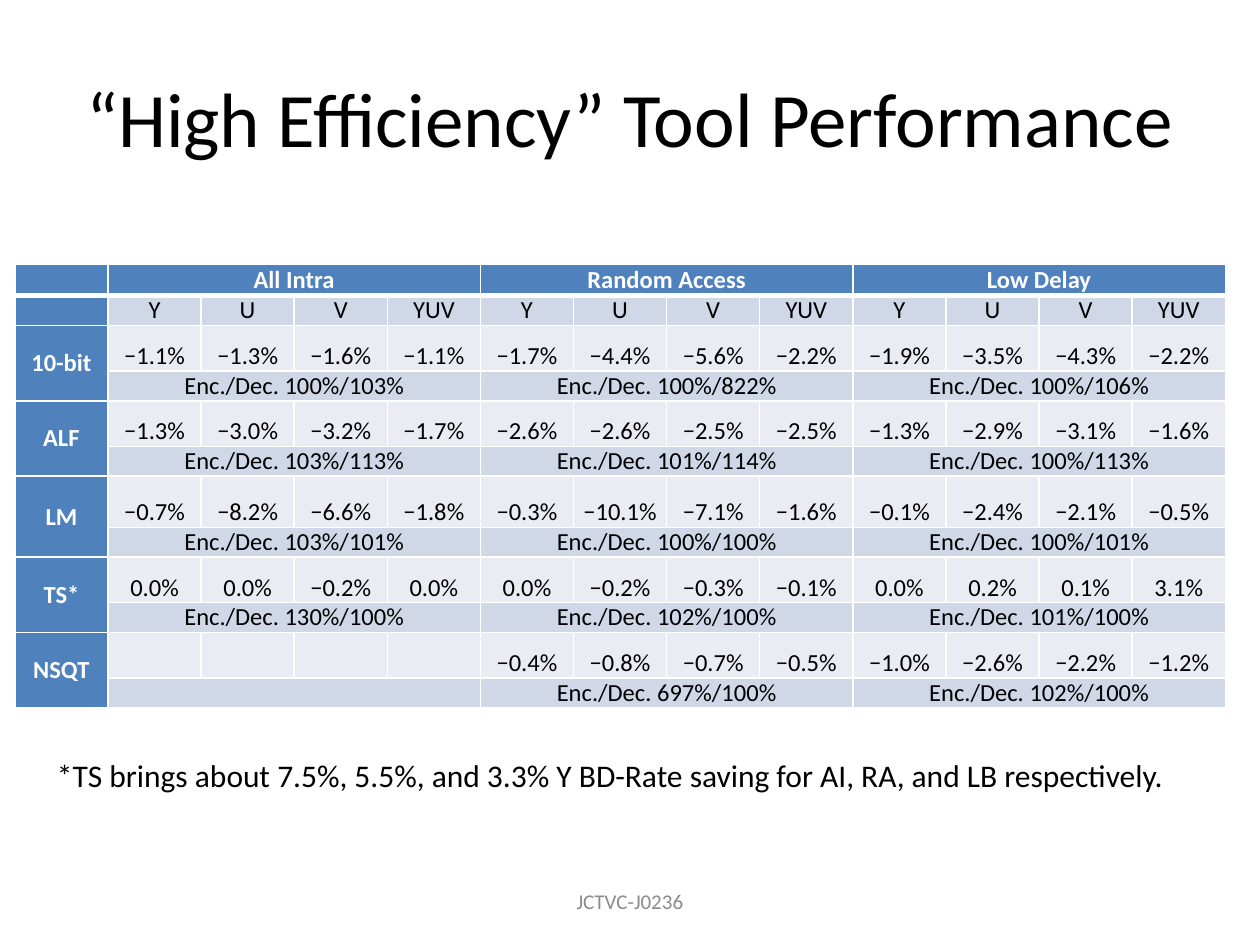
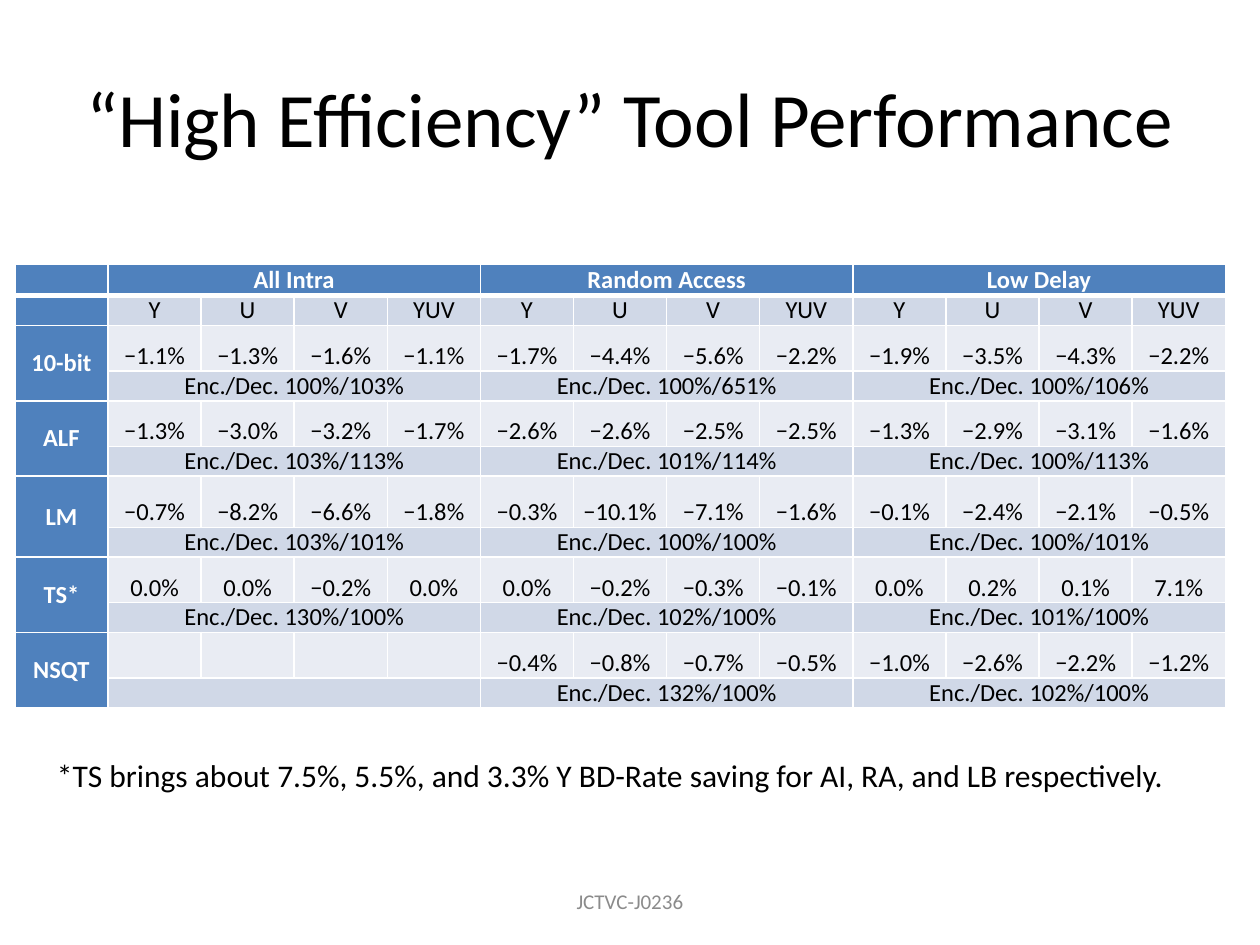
100%/822%: 100%/822% -> 100%/651%
3.1%: 3.1% -> 7.1%
697%/100%: 697%/100% -> 132%/100%
